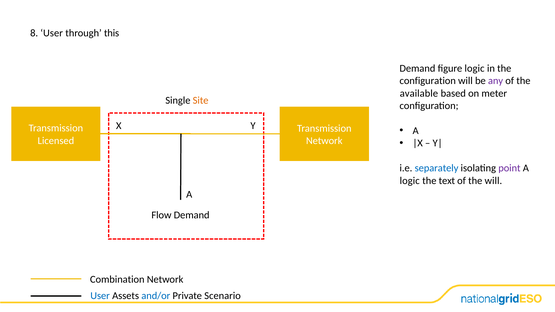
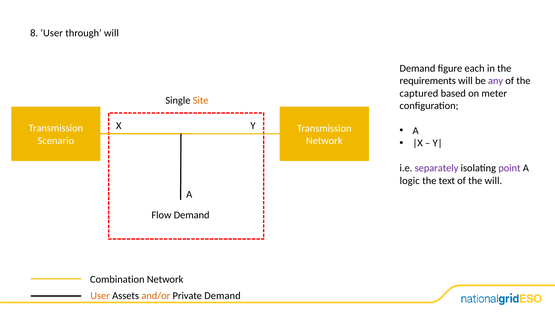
through this: this -> will
figure logic: logic -> each
configuration at (428, 81): configuration -> requirements
available: available -> captured
Licensed: Licensed -> Scenario
separately colour: blue -> purple
User at (100, 296) colour: blue -> orange
and/or colour: blue -> orange
Private Scenario: Scenario -> Demand
